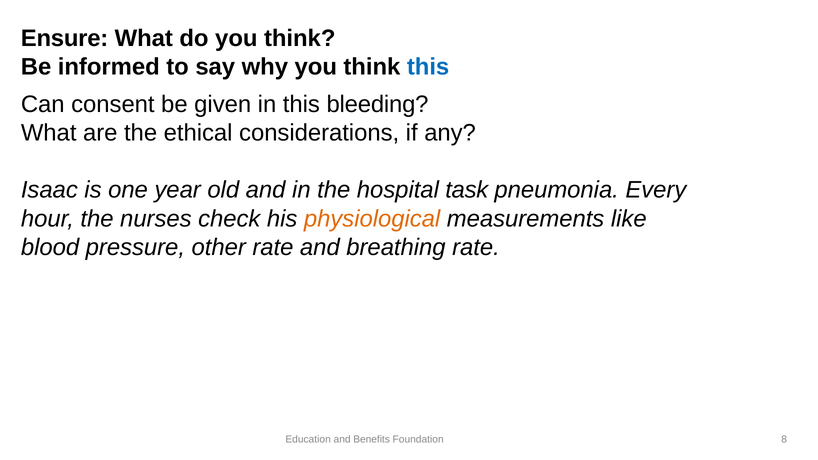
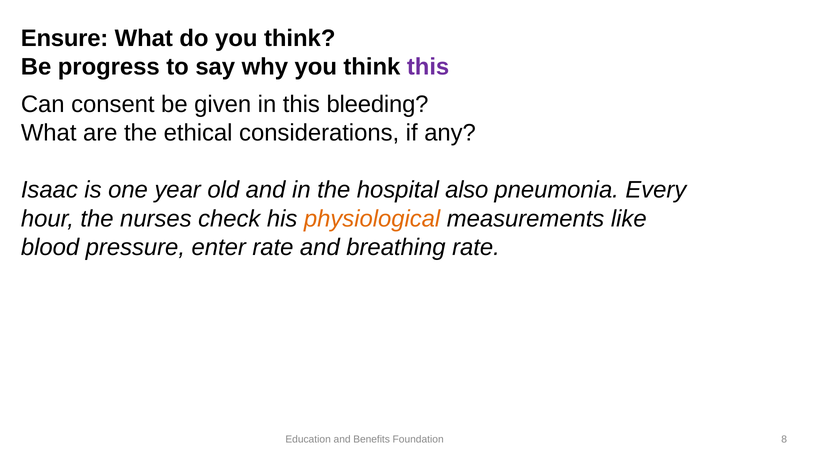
informed: informed -> progress
this at (428, 67) colour: blue -> purple
task: task -> also
other: other -> enter
